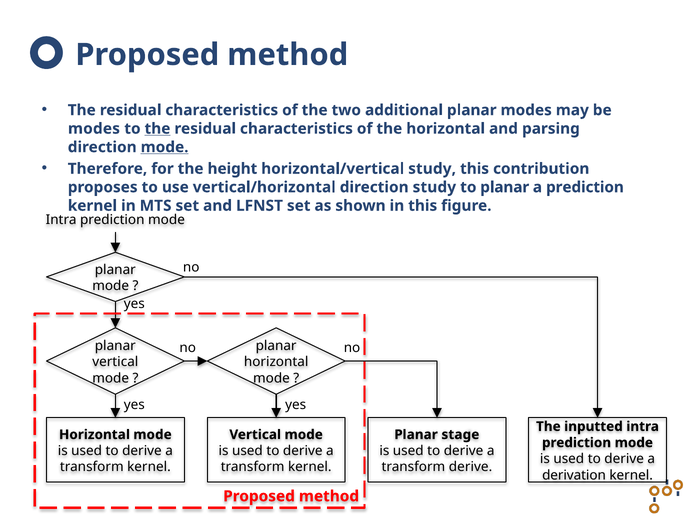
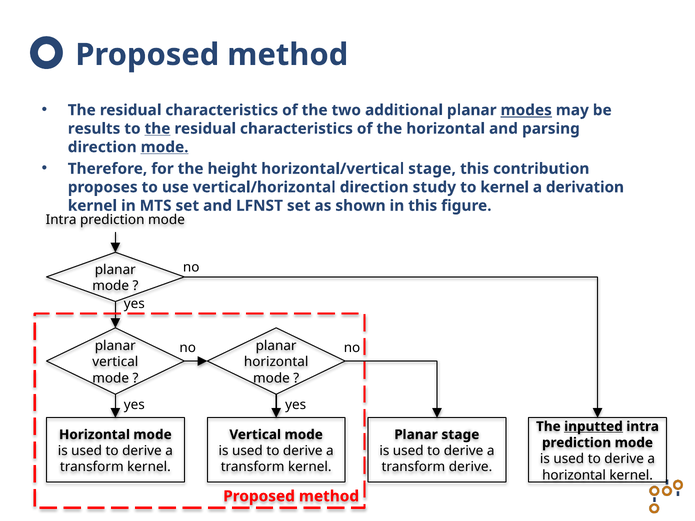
modes at (526, 110) underline: none -> present
modes at (94, 129): modes -> results
horizontal/vertical study: study -> stage
to planar: planar -> kernel
a prediction: prediction -> derivation
inputted underline: none -> present
derivation at (574, 475): derivation -> horizontal
